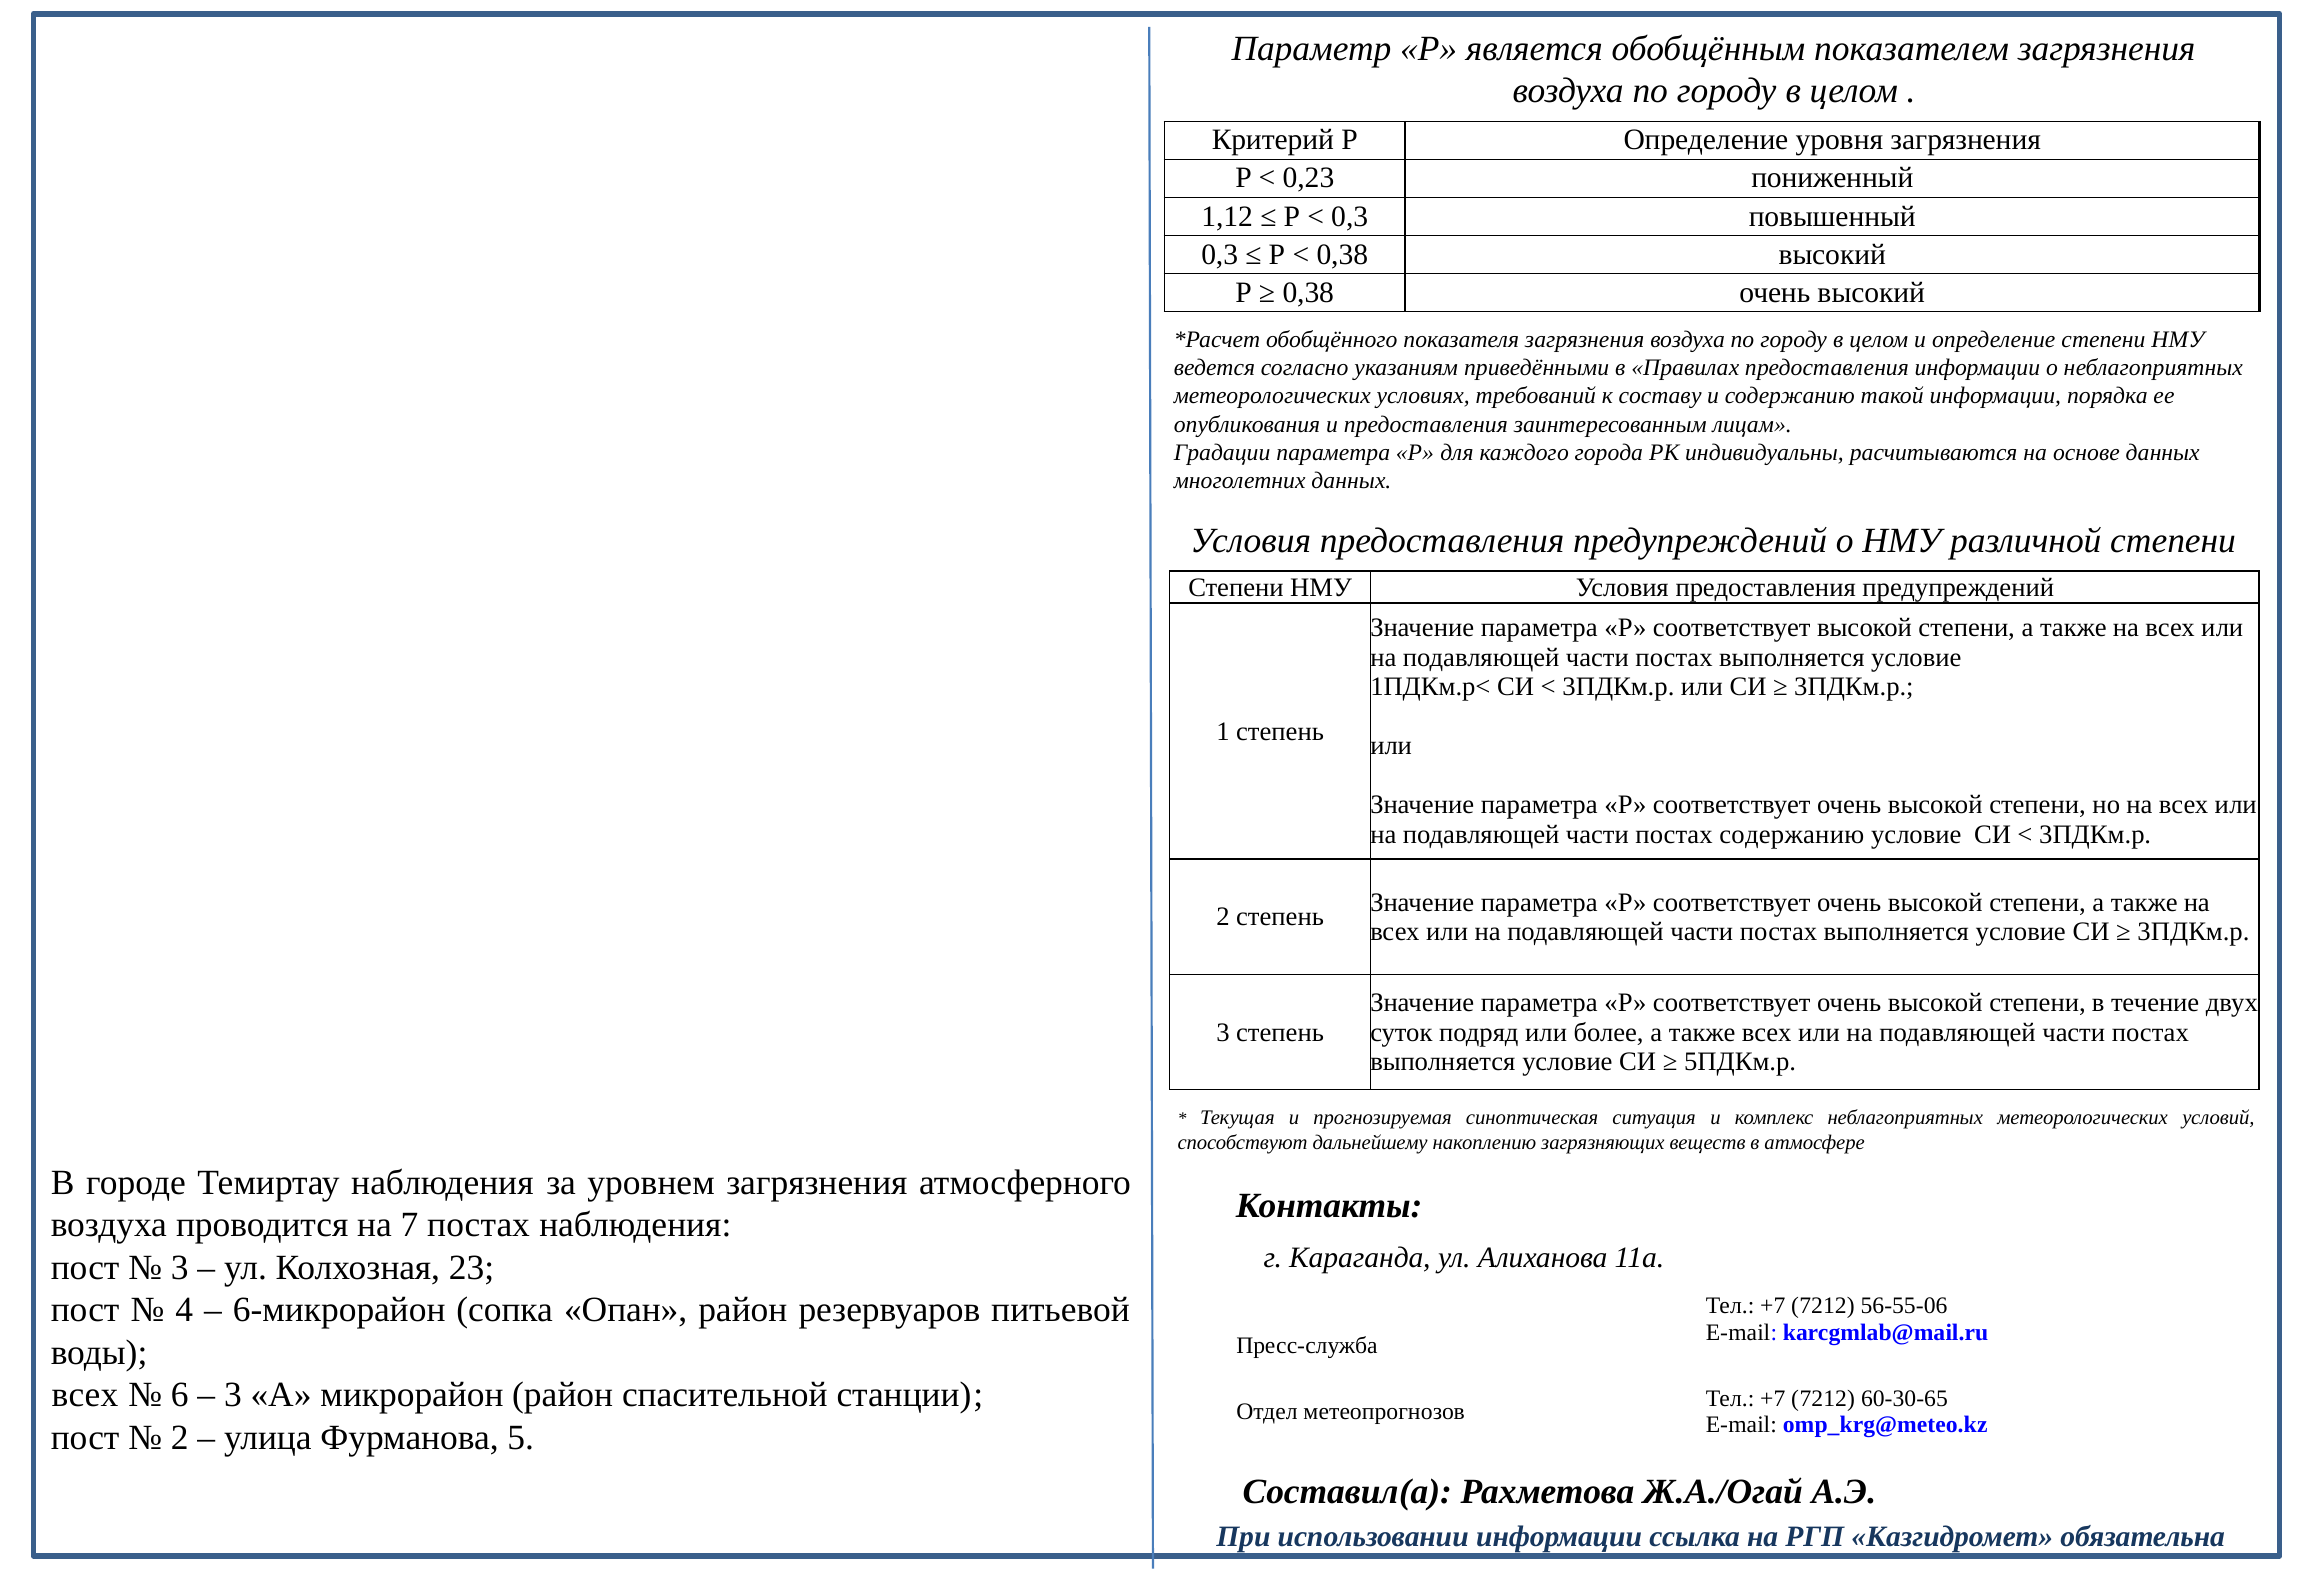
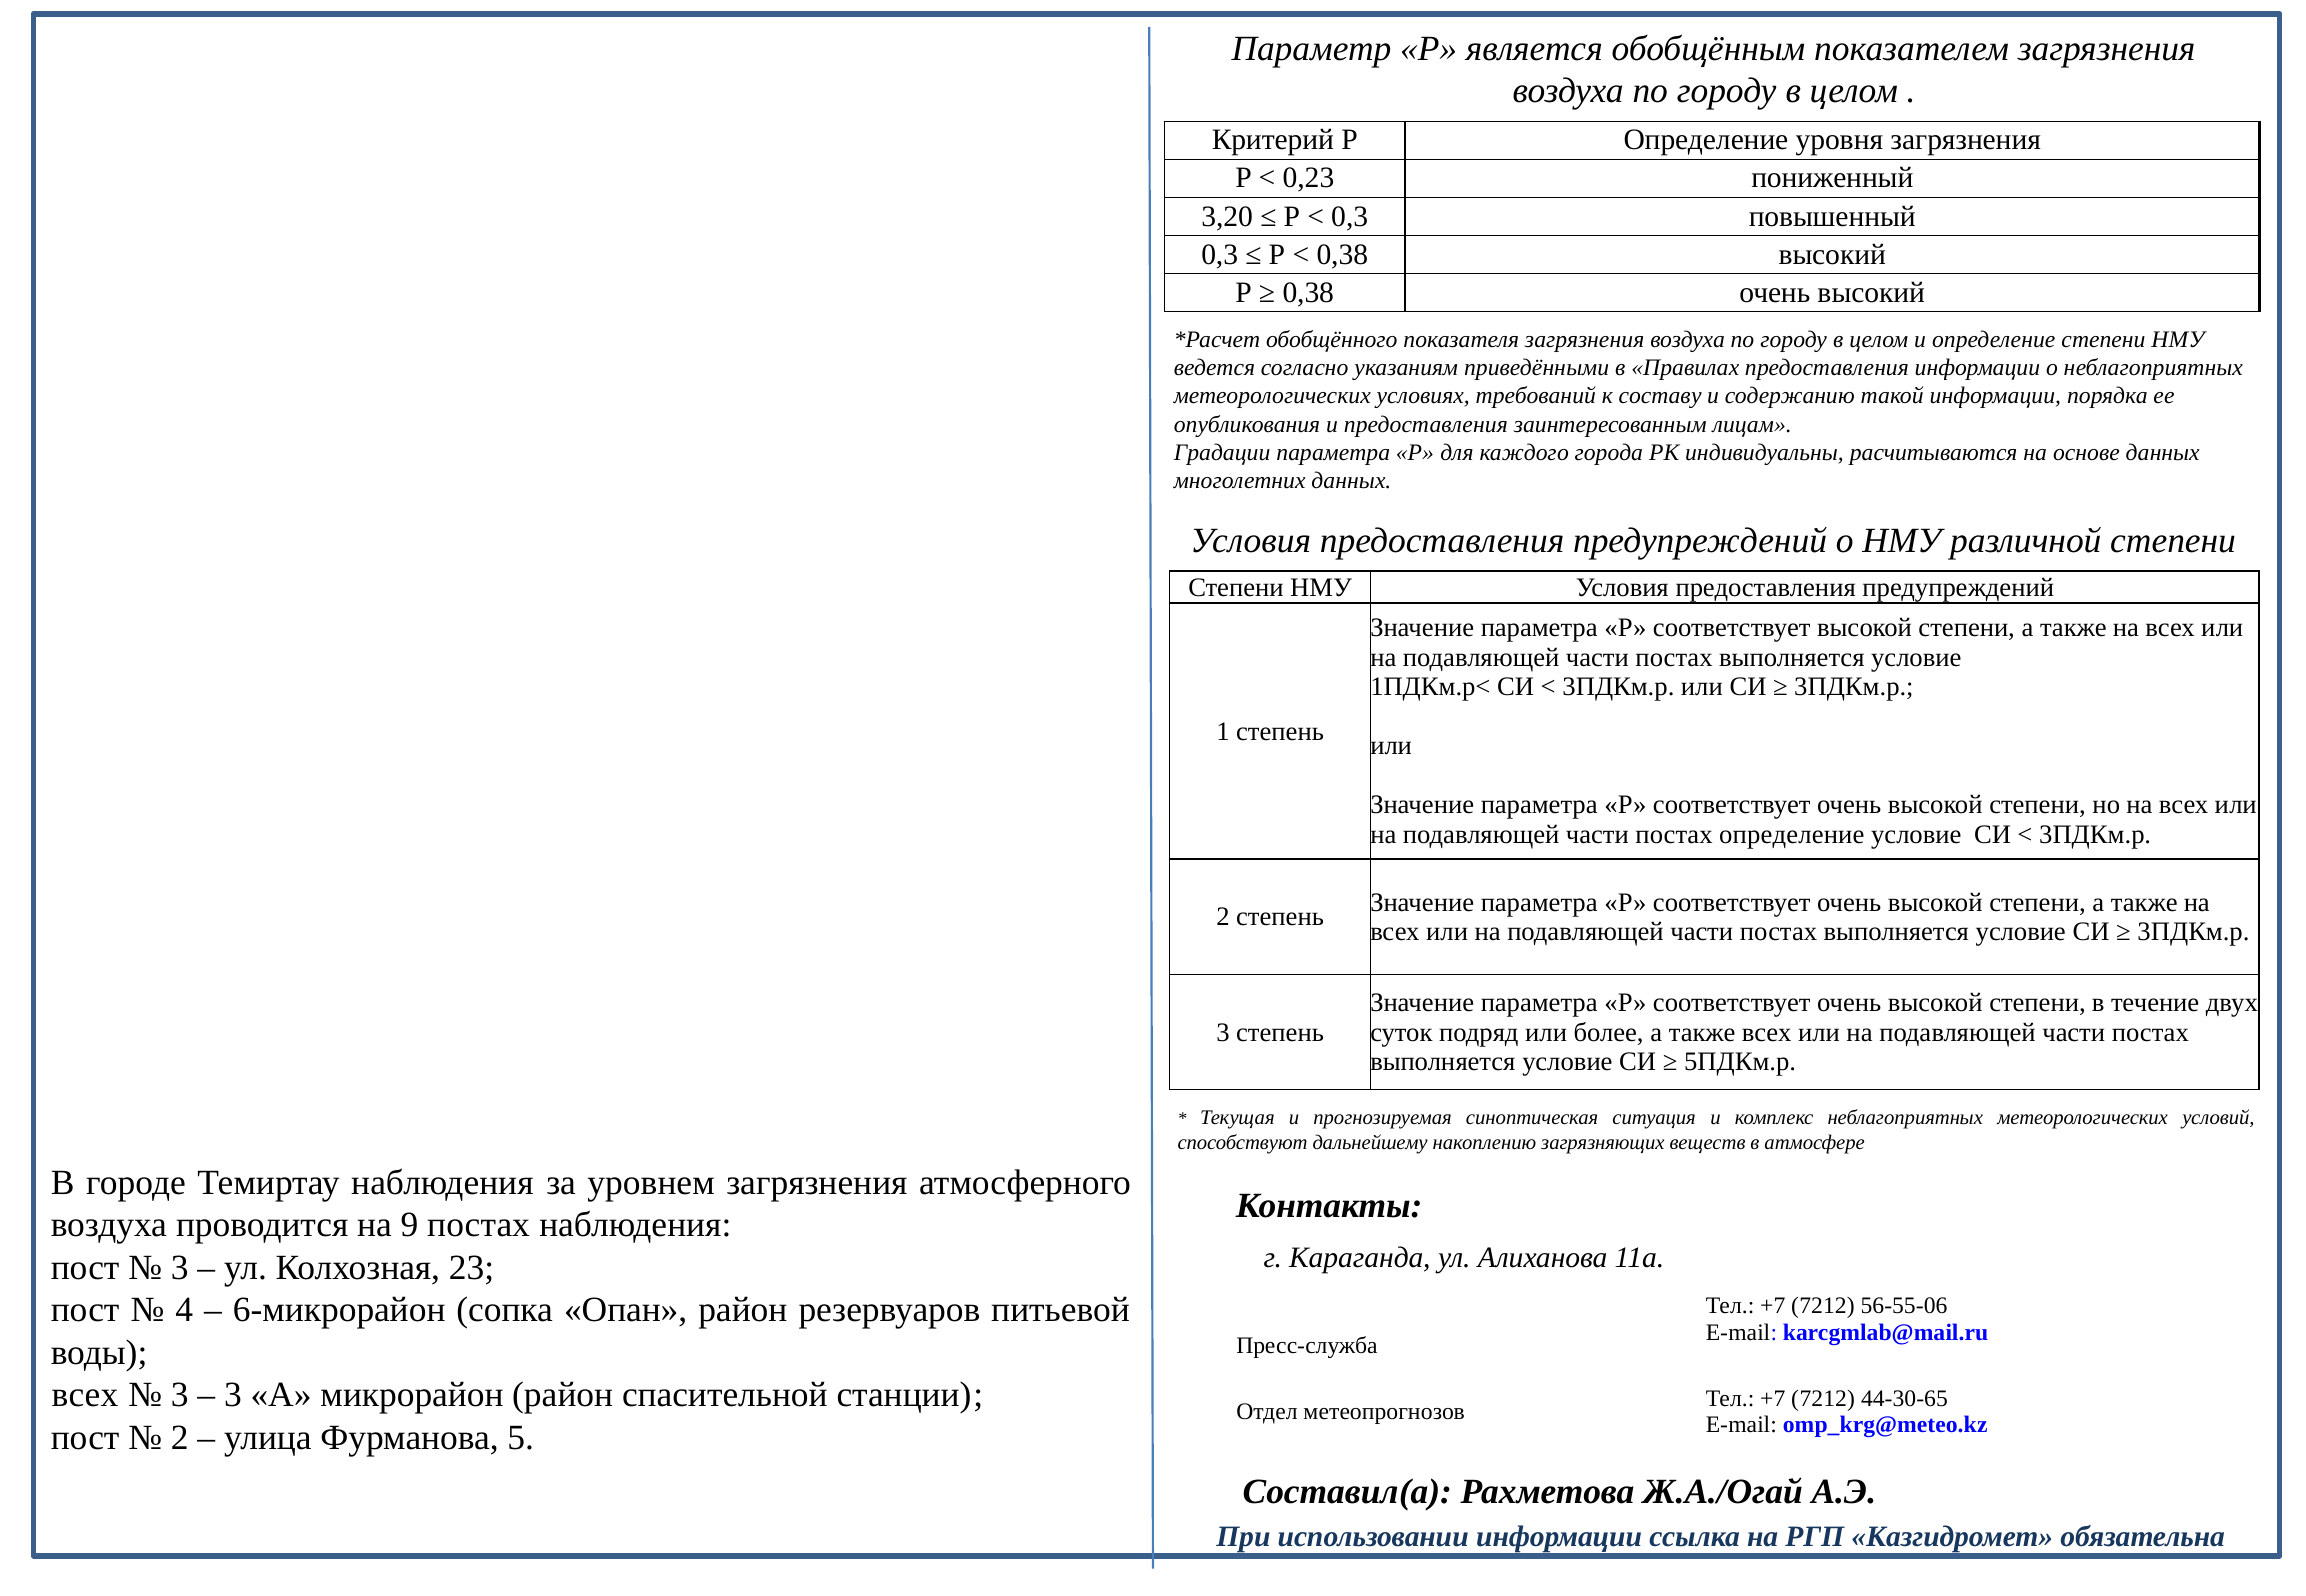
1,12: 1,12 -> 3,20
постах содержанию: содержанию -> определение
7: 7 -> 9
6 at (180, 1396): 6 -> 3
60-30-65: 60-30-65 -> 44-30-65
